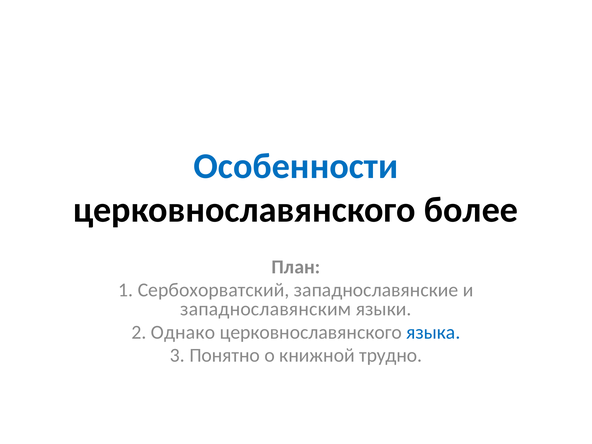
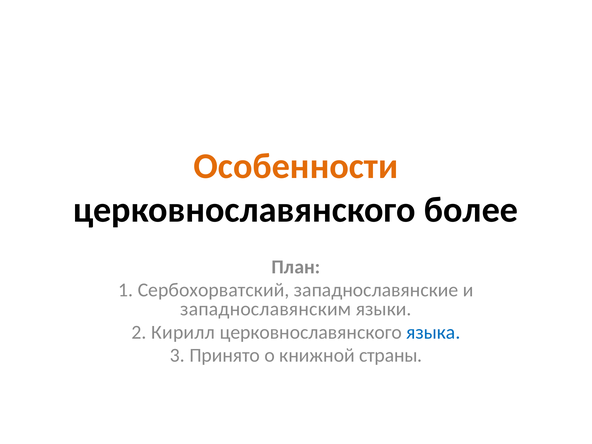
Особенности colour: blue -> orange
Однако: Однако -> Кирилл
Понятно: Понятно -> Принято
трудно: трудно -> страны
